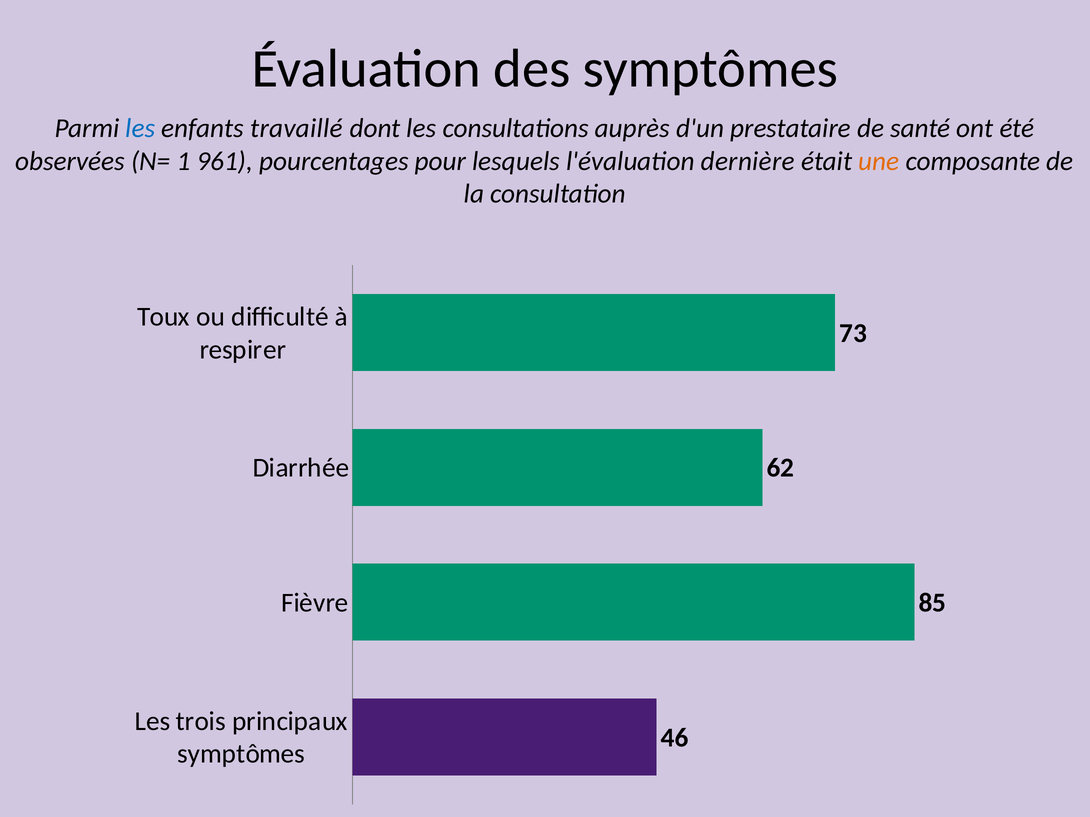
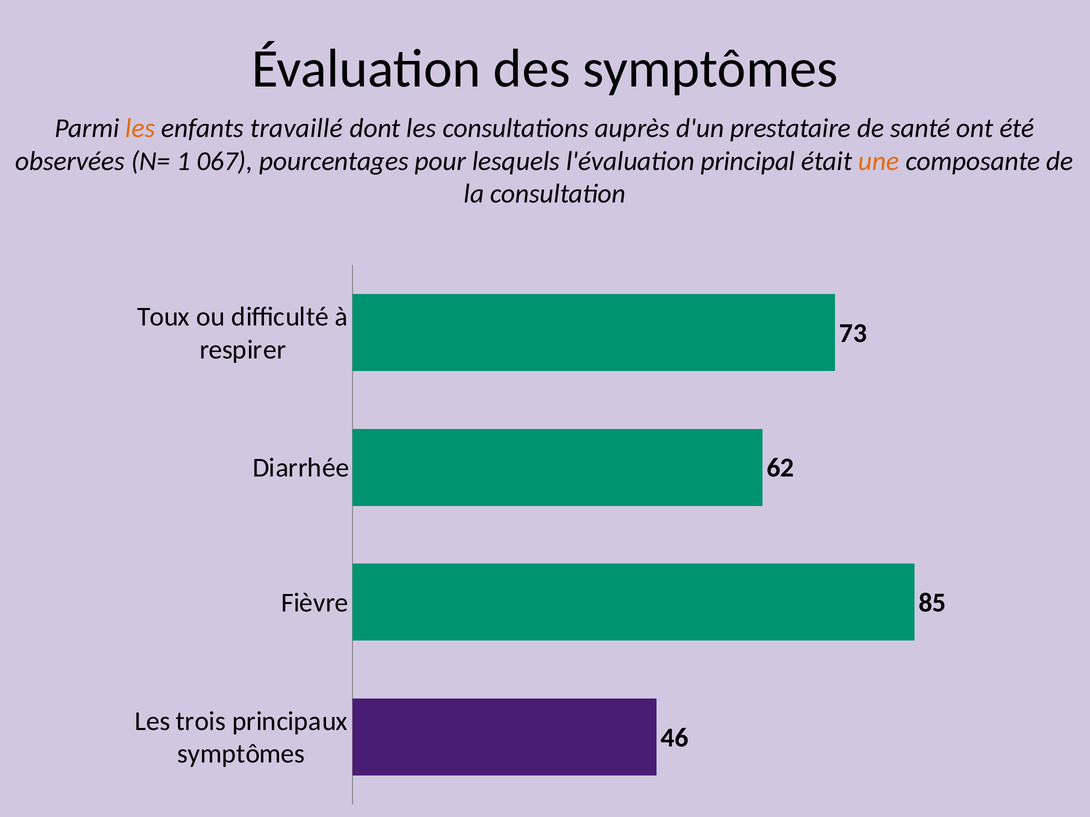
les at (140, 129) colour: blue -> orange
961: 961 -> 067
dernière: dernière -> principal
